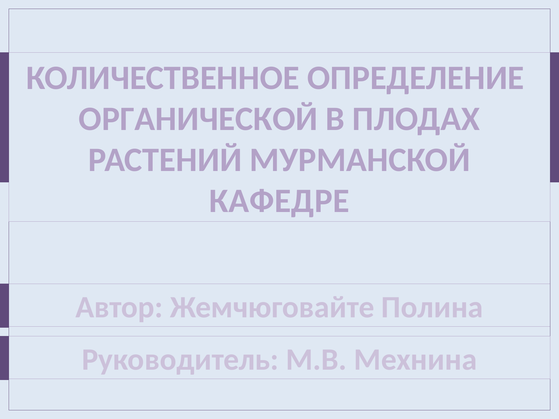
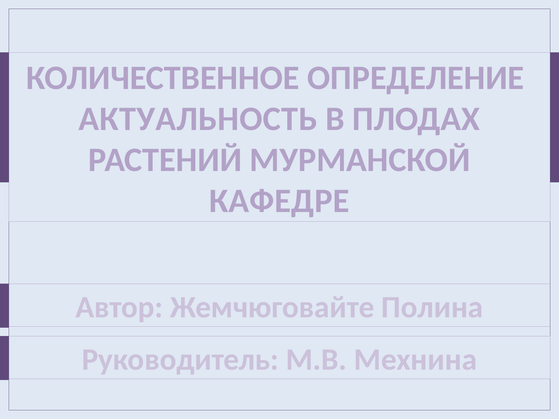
ОРГАНИЧЕСКОЙ: ОРГАНИЧЕСКОЙ -> АКТУАЛЬНОСТЬ
